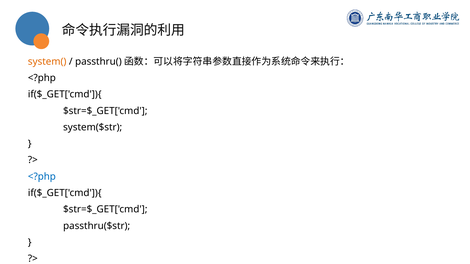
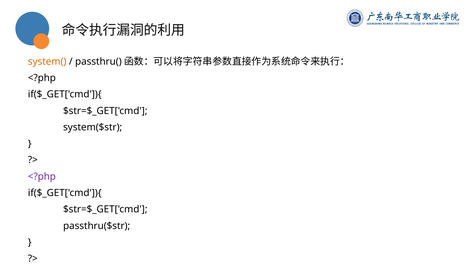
<?php at (42, 177) colour: blue -> purple
